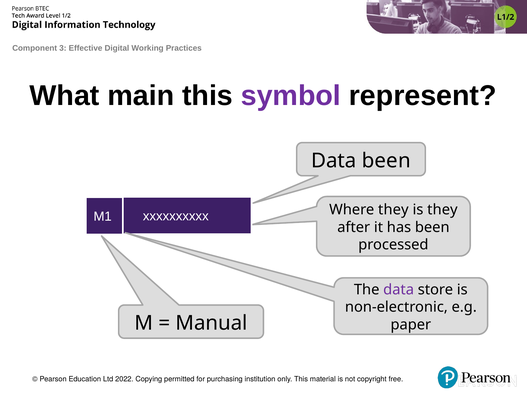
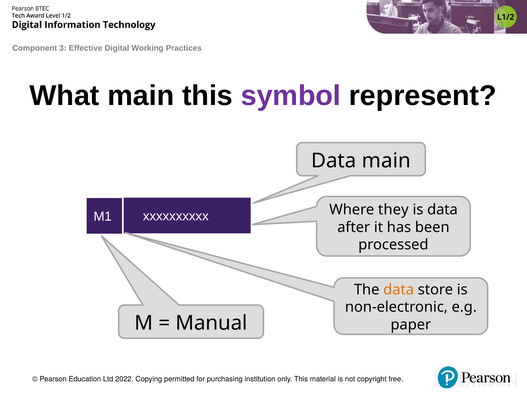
Data been: been -> main
is they: they -> data
data at (399, 290) colour: purple -> orange
